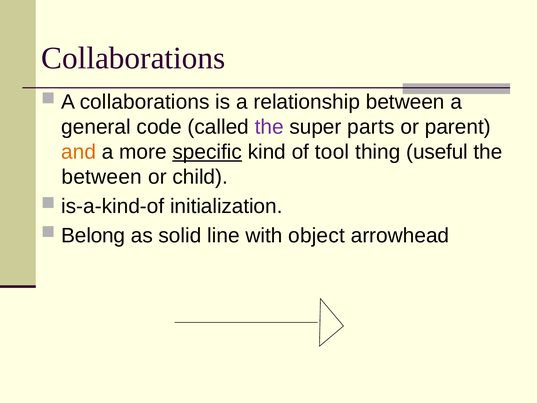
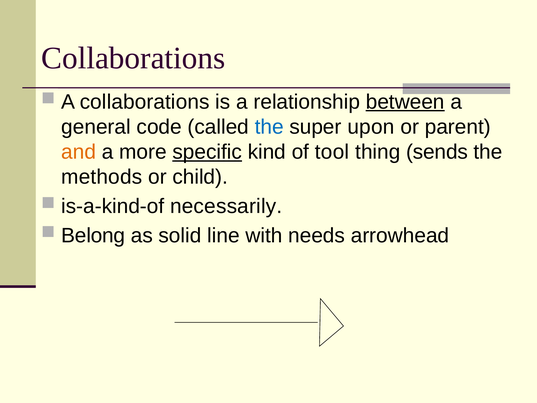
between at (405, 102) underline: none -> present
the at (269, 127) colour: purple -> blue
parts: parts -> upon
useful: useful -> sends
between at (102, 177): between -> methods
initialization: initialization -> necessarily
object: object -> needs
